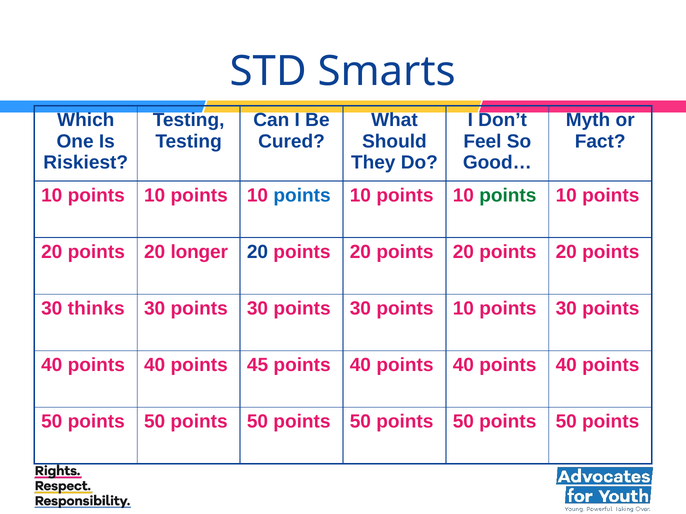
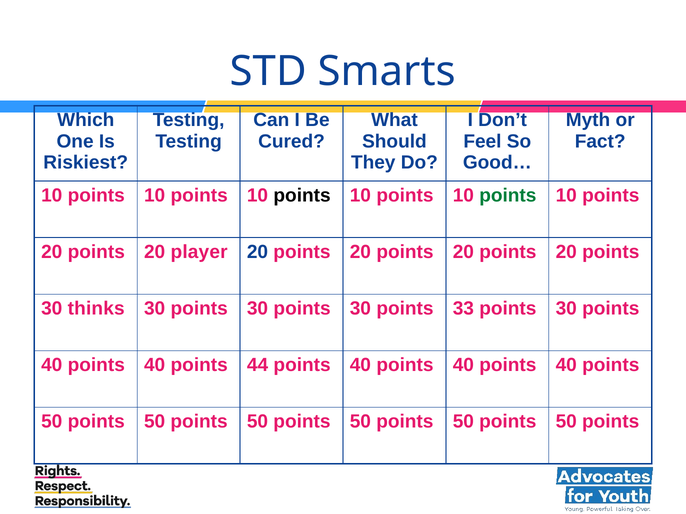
points at (302, 196) colour: blue -> black
longer: longer -> player
30 points 10: 10 -> 33
45: 45 -> 44
